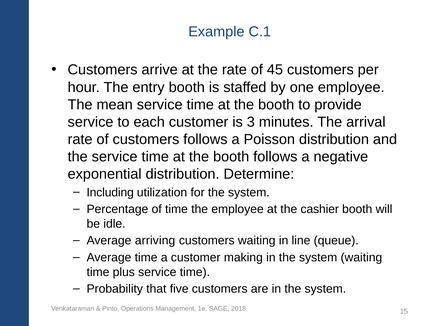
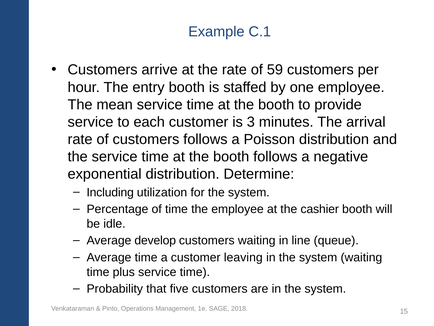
45: 45 -> 59
arriving: arriving -> develop
making: making -> leaving
